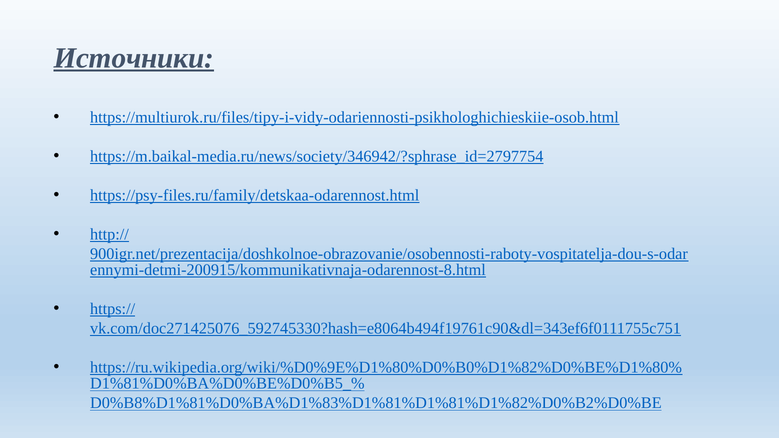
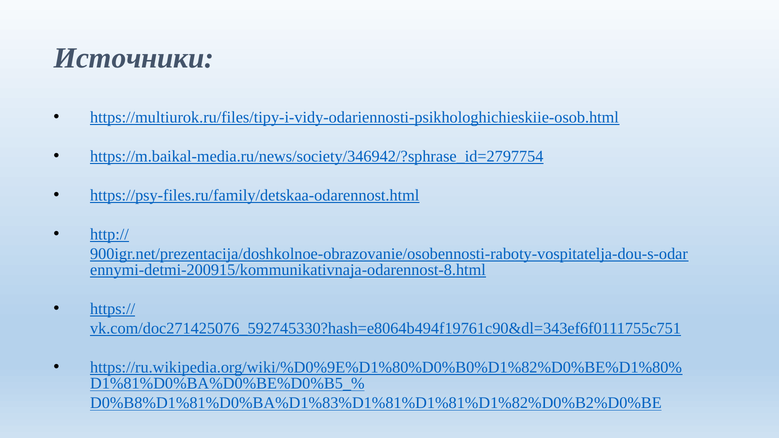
Источники underline: present -> none
